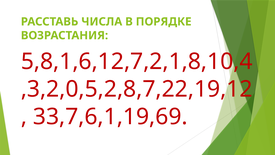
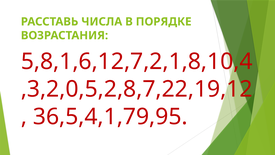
33,7,6,1,19,69: 33,7,6,1,19,69 -> 36,5,4,1,79,95
